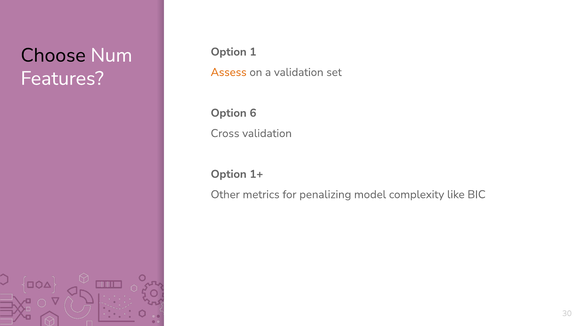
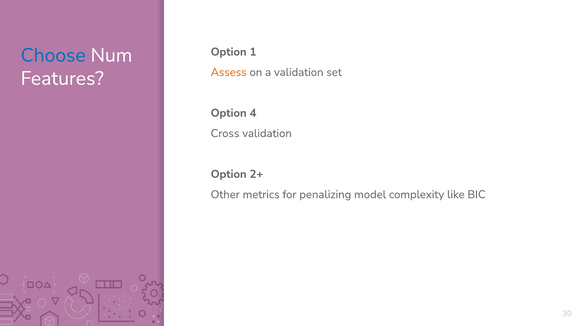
Choose colour: black -> blue
6: 6 -> 4
1+: 1+ -> 2+
